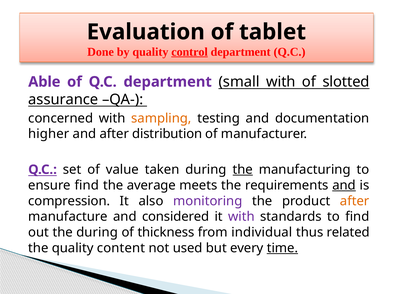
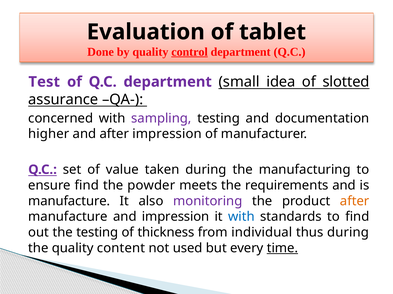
Able: Able -> Test
small with: with -> idea
sampling colour: orange -> purple
after distribution: distribution -> impression
the at (243, 170) underline: present -> none
average: average -> powder
and at (344, 186) underline: present -> none
compression at (69, 201): compression -> manufacture
and considered: considered -> impression
with at (241, 217) colour: purple -> blue
the during: during -> testing
thus related: related -> during
